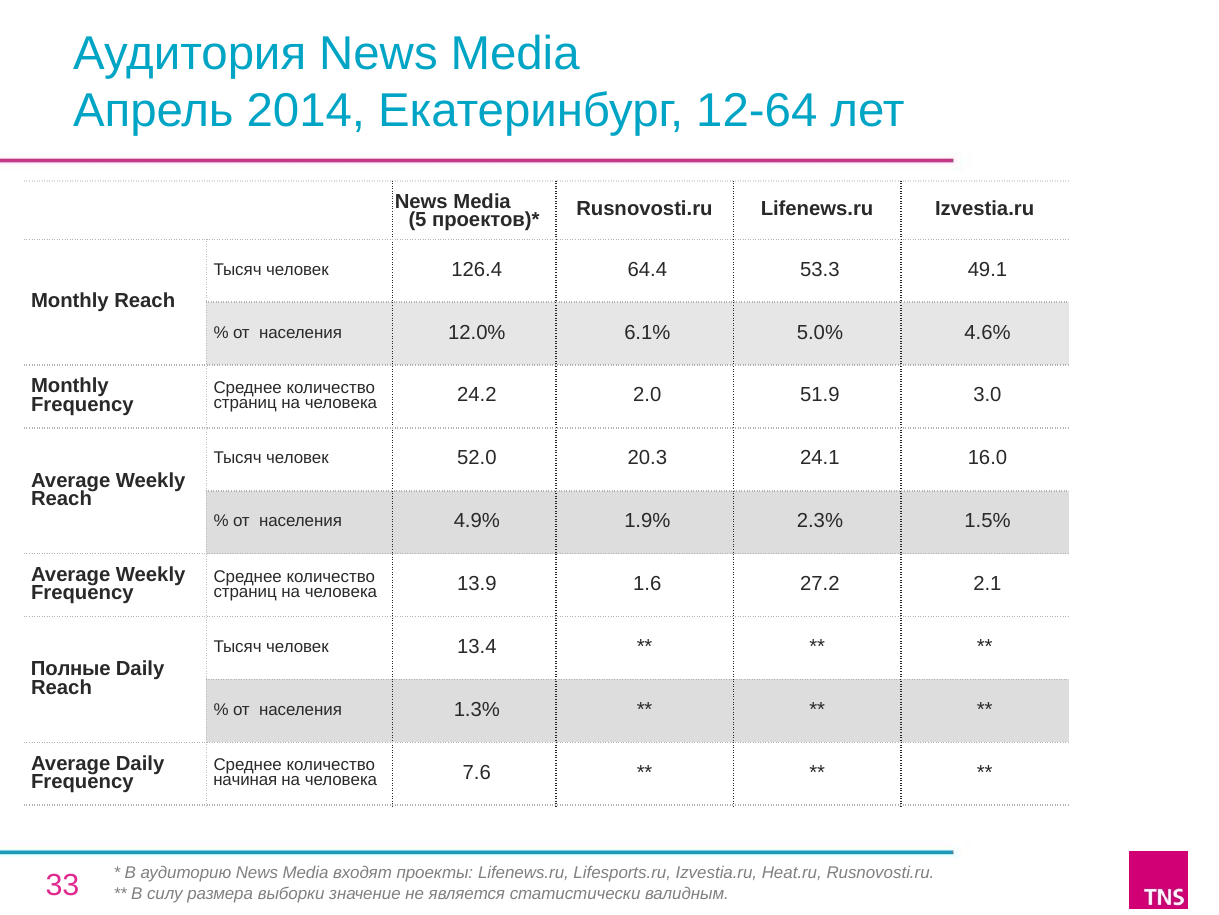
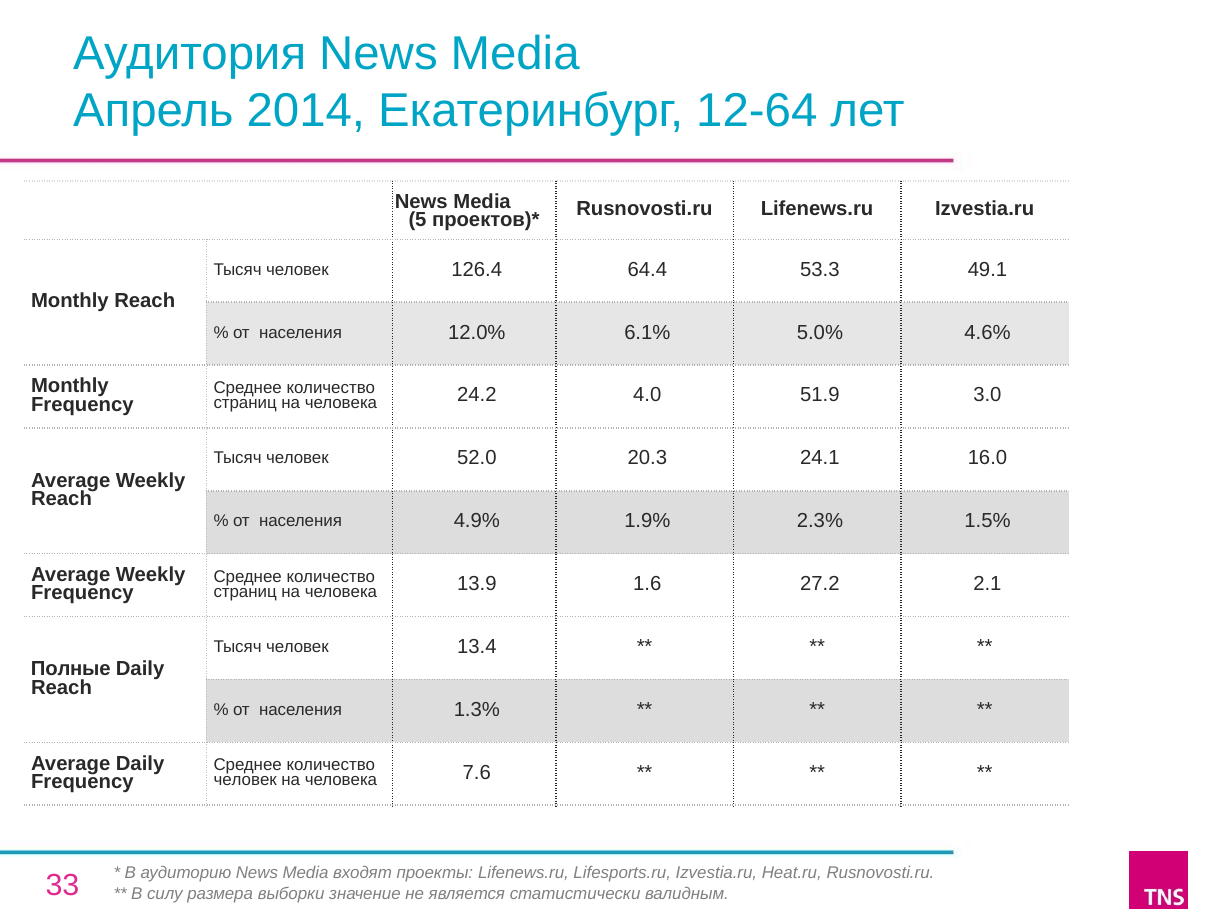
2.0: 2.0 -> 4.0
начиная at (245, 780): начиная -> человек
